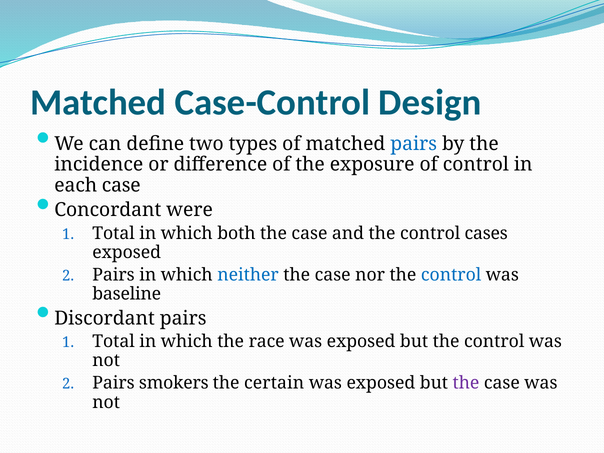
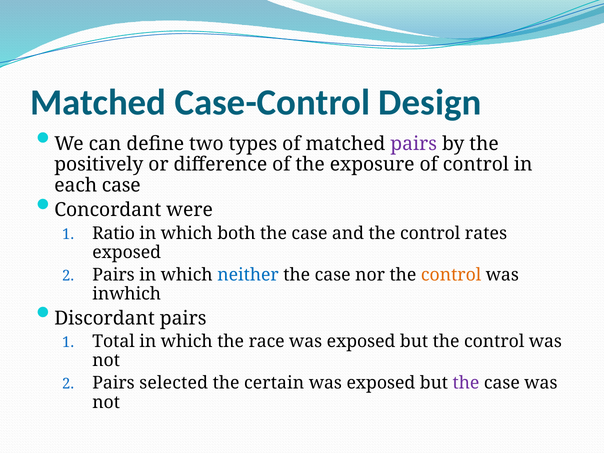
pairs at (414, 144) colour: blue -> purple
incidence: incidence -> positively
Total at (114, 233): Total -> Ratio
cases: cases -> rates
control at (451, 275) colour: blue -> orange
baseline: baseline -> inwhich
smokers: smokers -> selected
